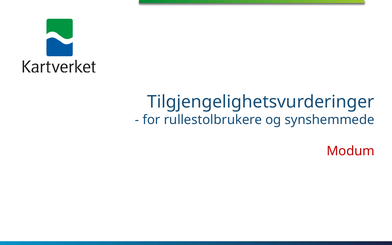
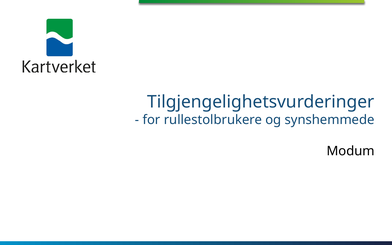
Modum colour: red -> black
